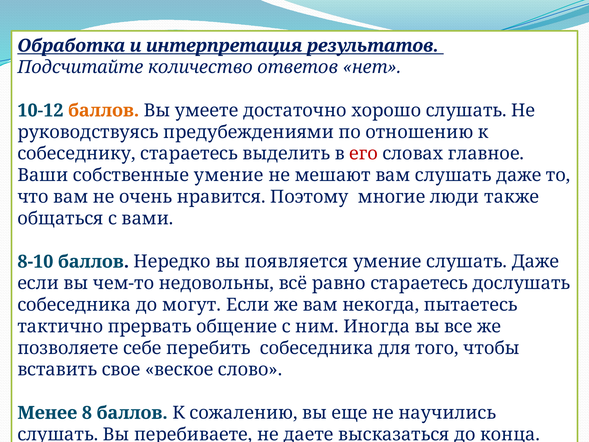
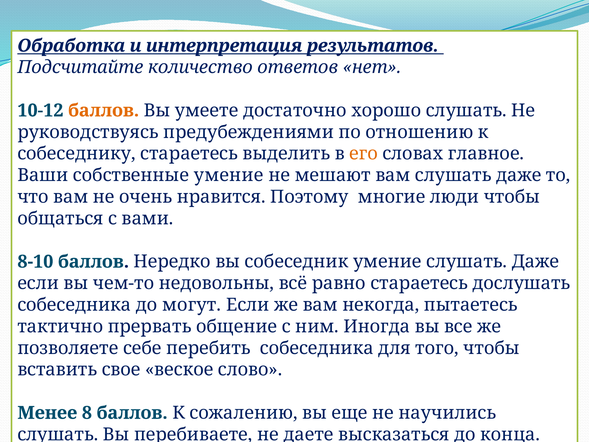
его at (364, 154) colour: red -> orange
люди также: также -> чтобы
вы появляется: появляется -> собеседник
